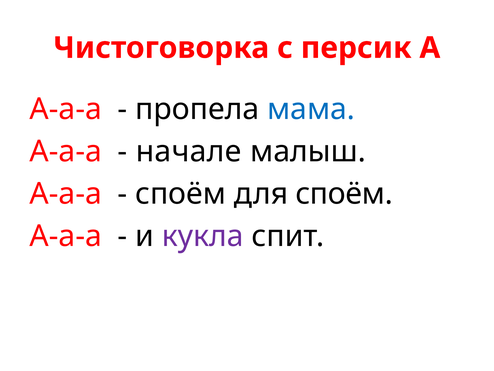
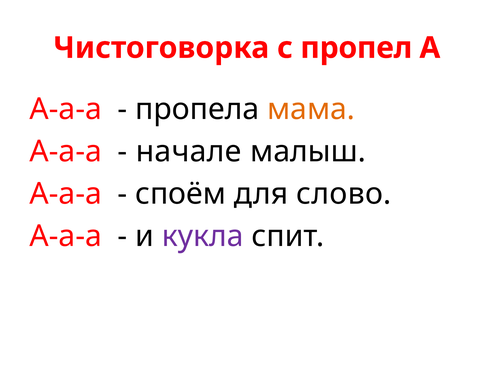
персик: персик -> пропел
мама colour: blue -> orange
для споём: споём -> слово
